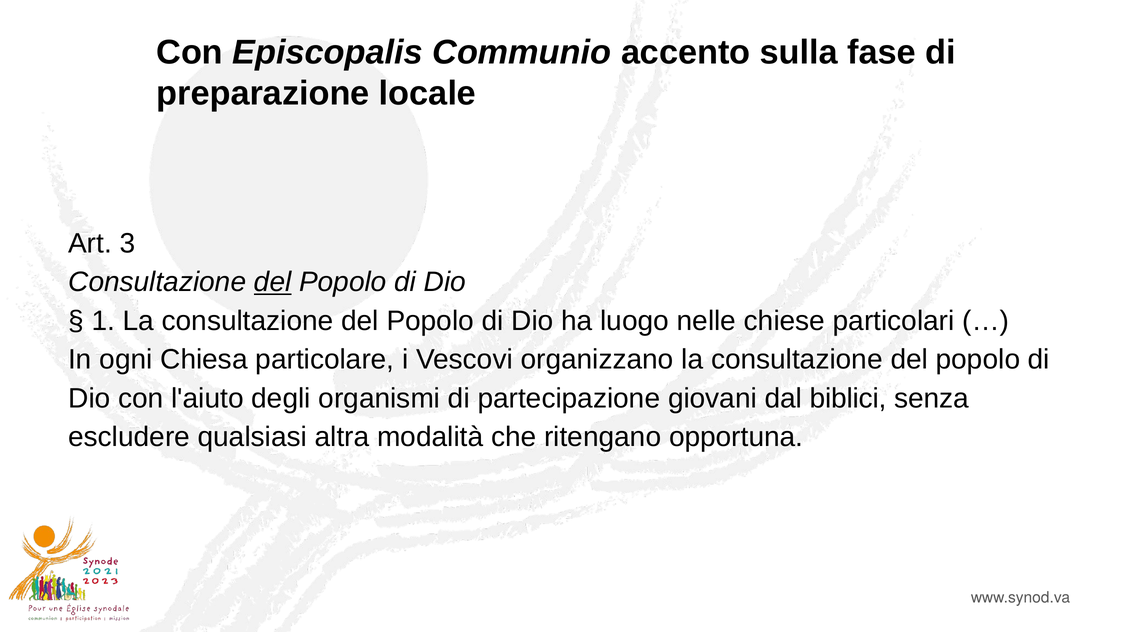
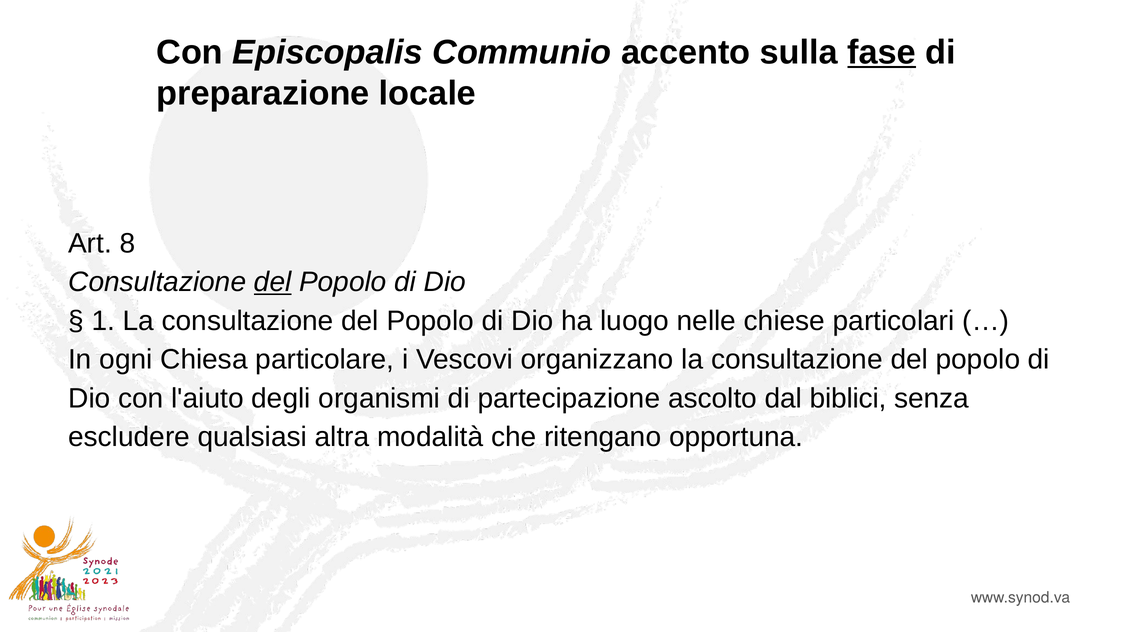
fase underline: none -> present
3: 3 -> 8
giovani: giovani -> ascolto
